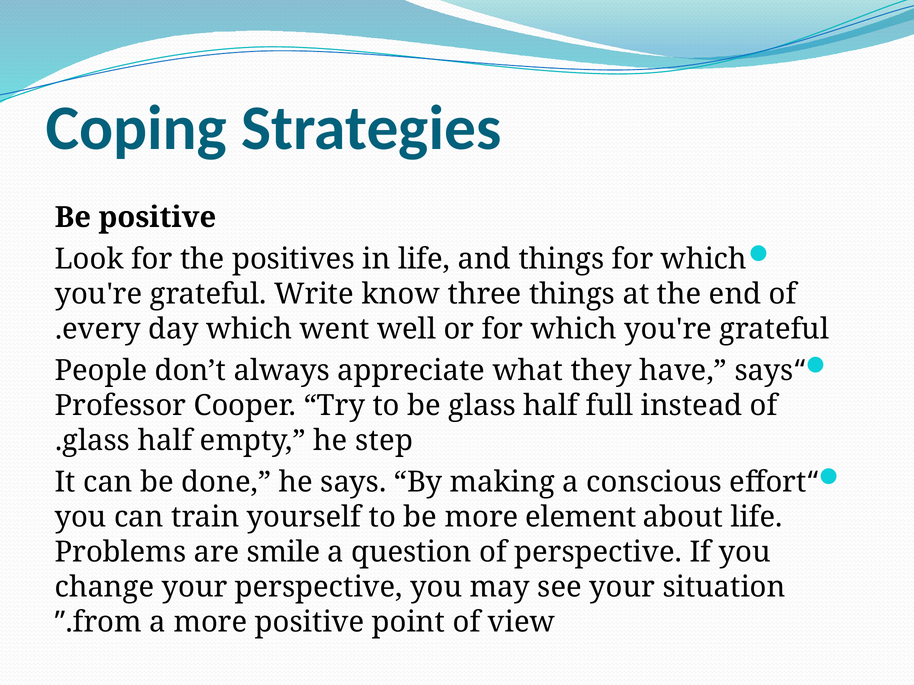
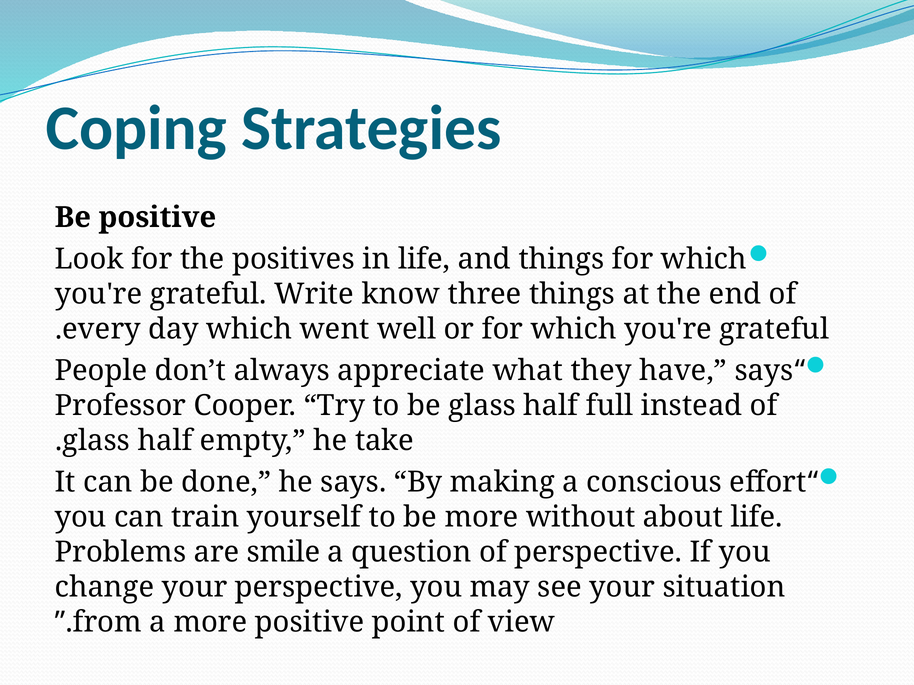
step: step -> take
element: element -> without
